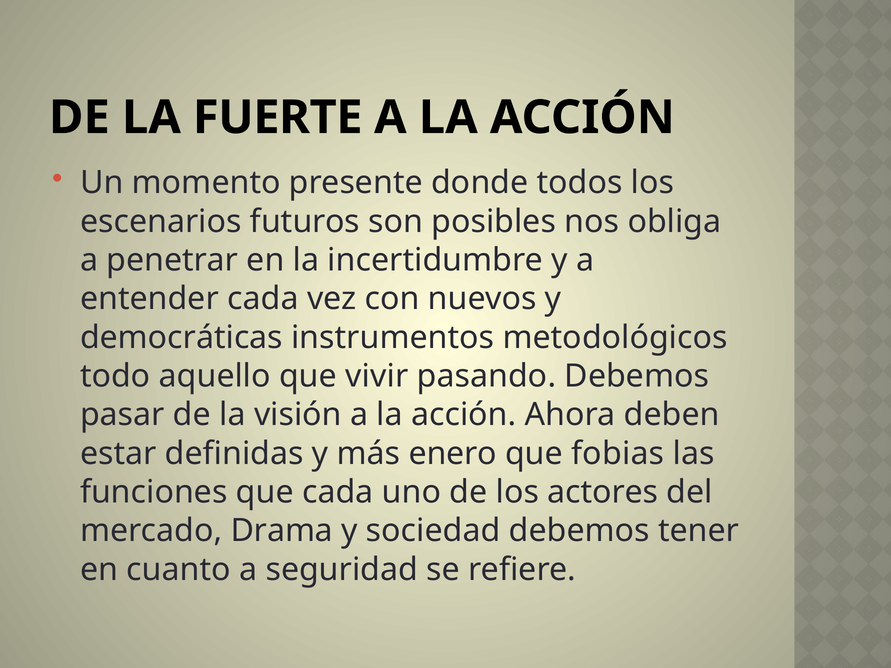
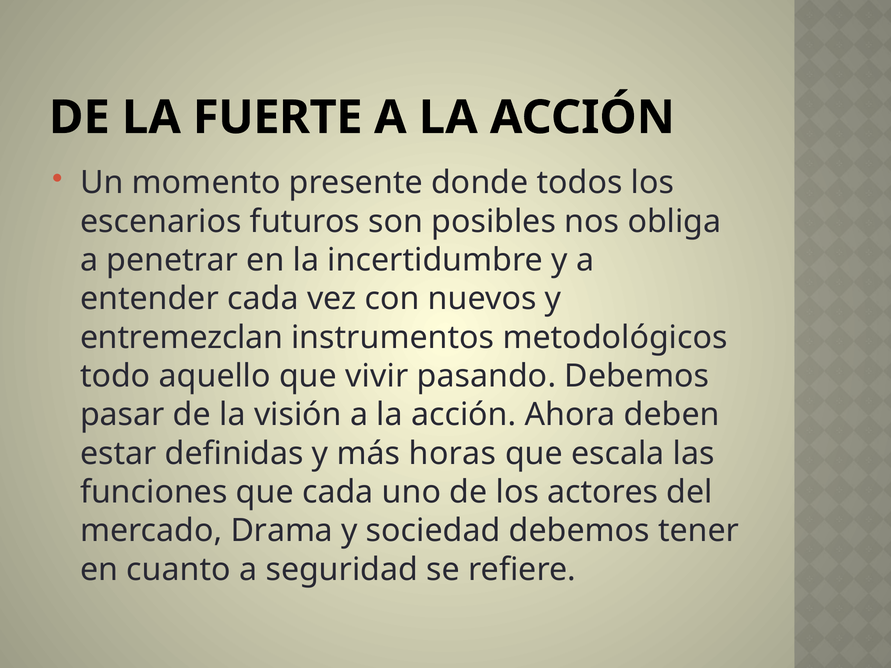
democráticas: democráticas -> entremezclan
enero: enero -> horas
fobias: fobias -> escala
